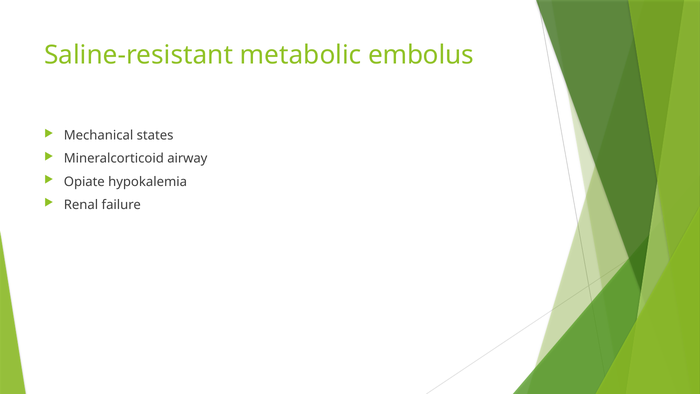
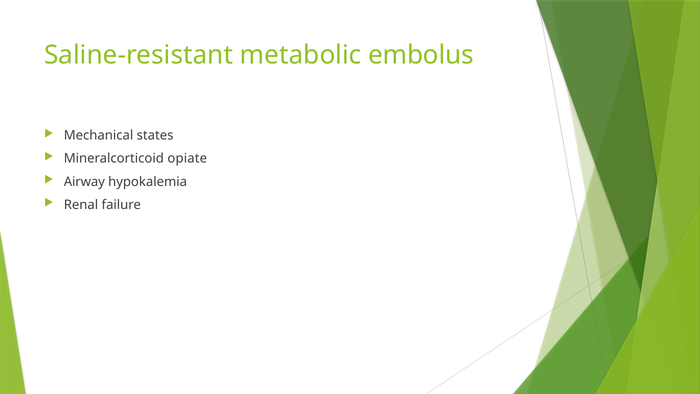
airway: airway -> opiate
Opiate: Opiate -> Airway
